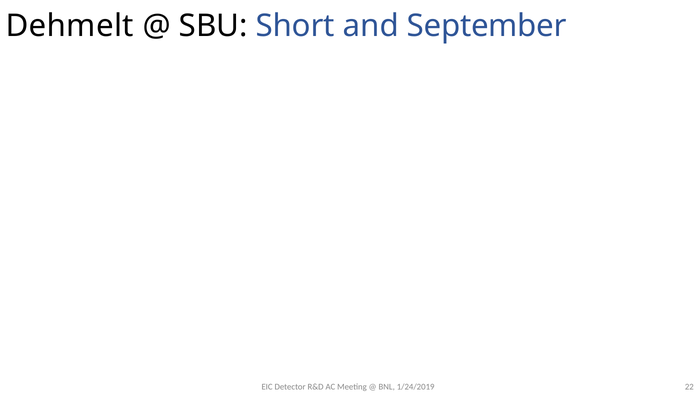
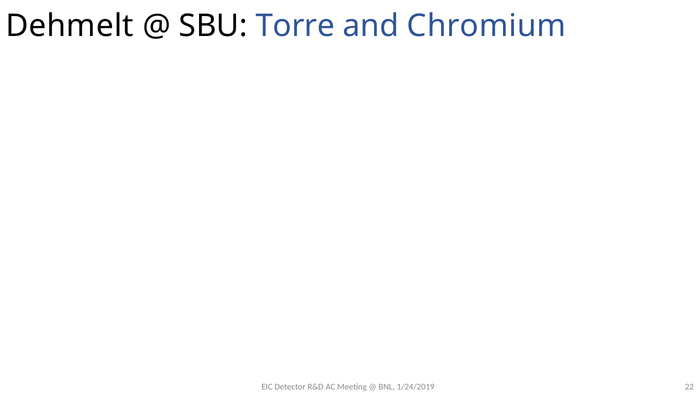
Short: Short -> Torre
September: September -> Chromium
